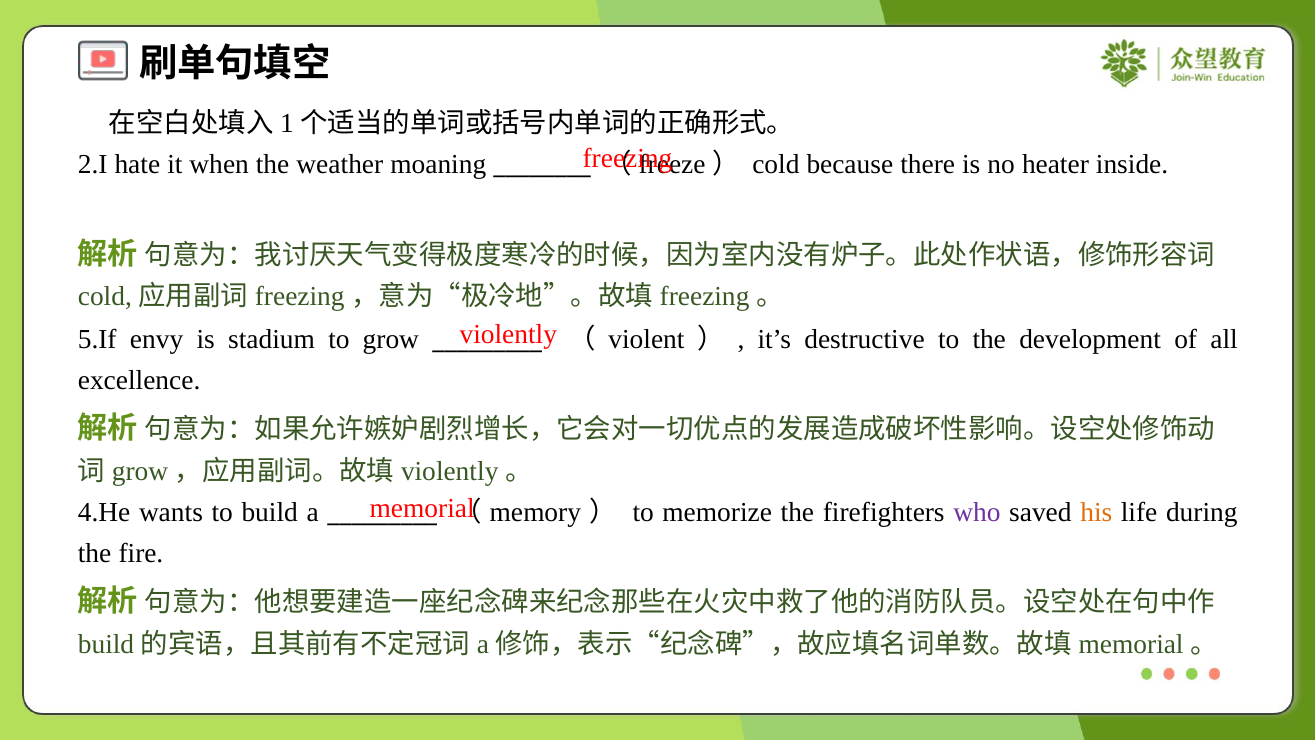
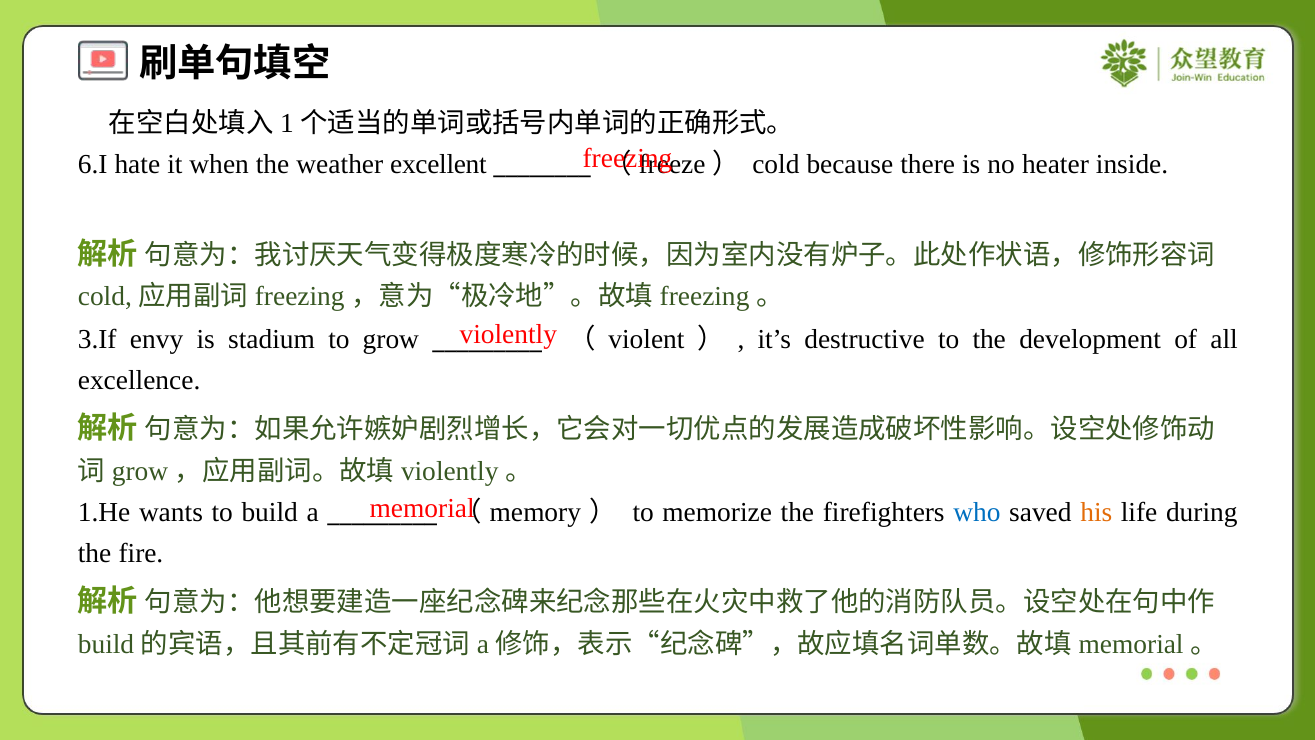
2.I: 2.I -> 6.I
moaning: moaning -> excellent
5.If: 5.If -> 3.If
4.He: 4.He -> 1.He
who colour: purple -> blue
